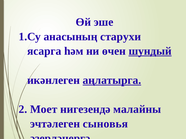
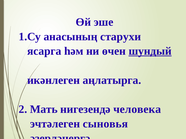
аңлатырга underline: present -> none
Моет: Моет -> Мать
малайны: малайны -> человека
